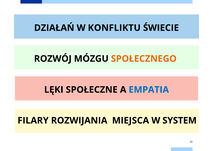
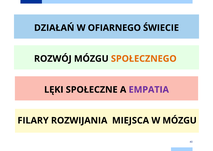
KONFLIKTU: KONFLIKTU -> OFIARNEGO
EMPATIA colour: blue -> purple
W SYSTEM: SYSTEM -> MÓZGU
